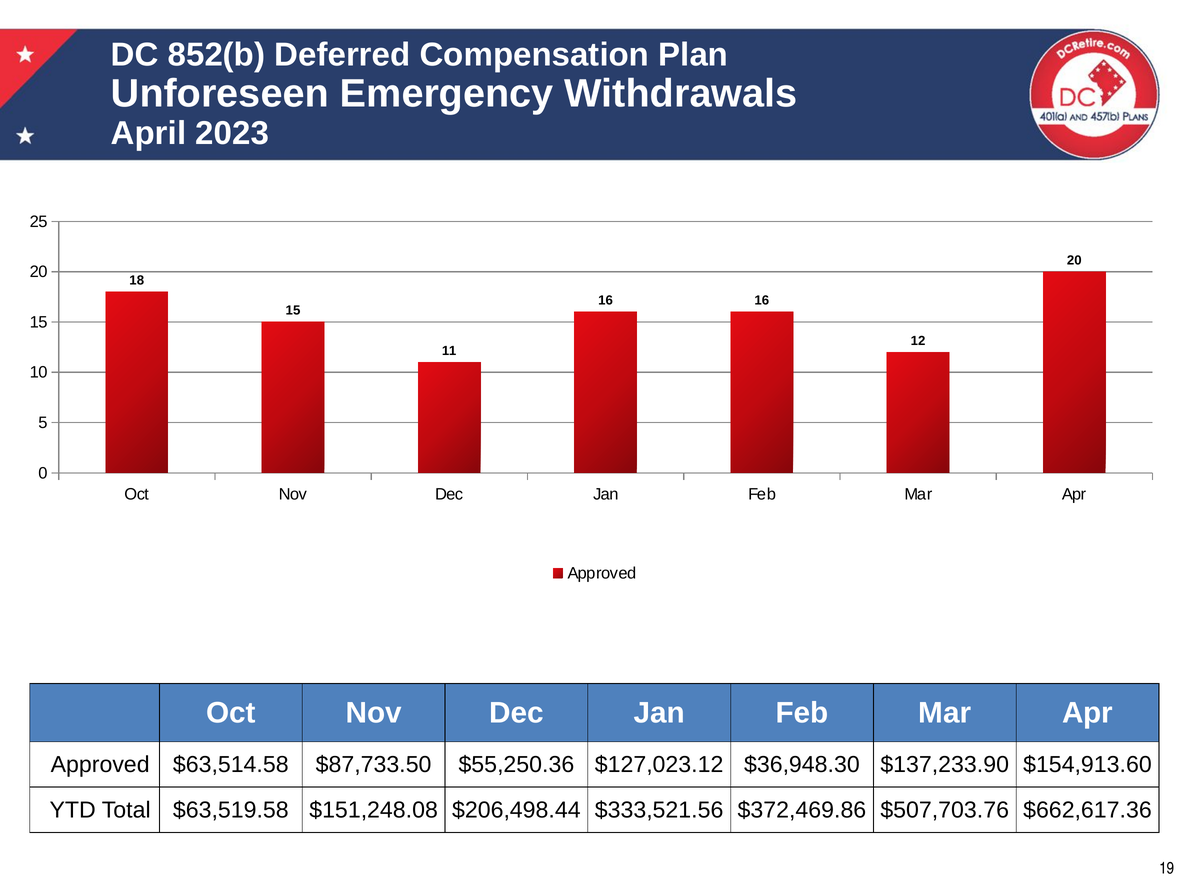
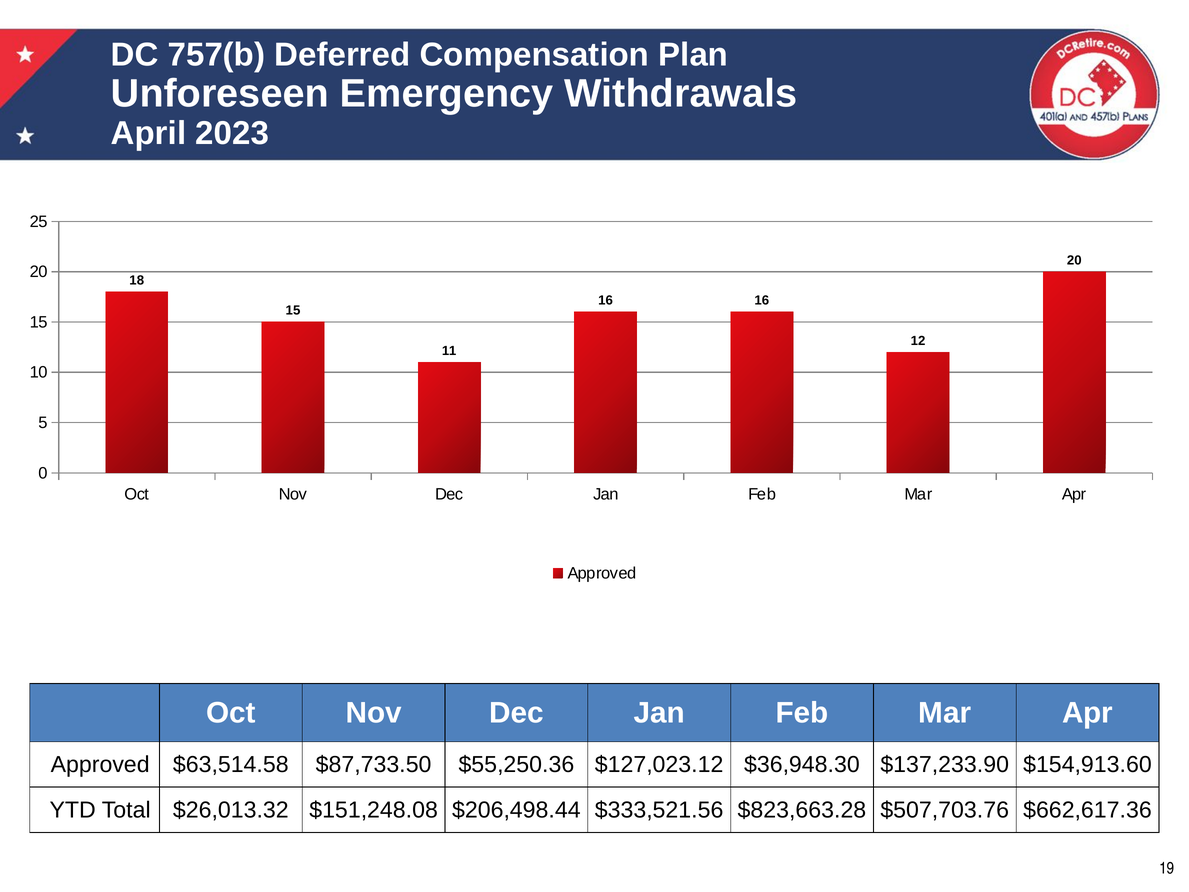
852(b: 852(b -> 757(b
$63,519.58: $63,519.58 -> $26,013.32
$372,469.86: $372,469.86 -> $823,663.28
